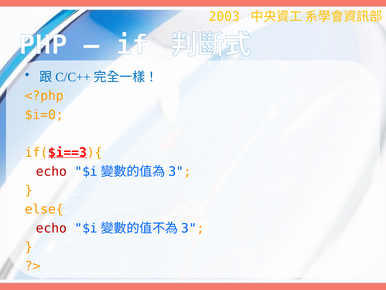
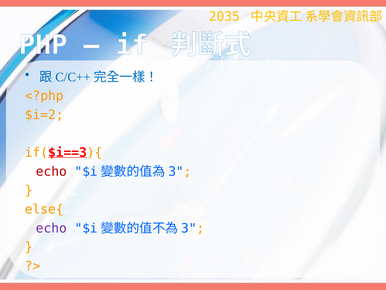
2003: 2003 -> 2035
$i=0: $i=0 -> $i=2
echo at (51, 228) colour: red -> purple
